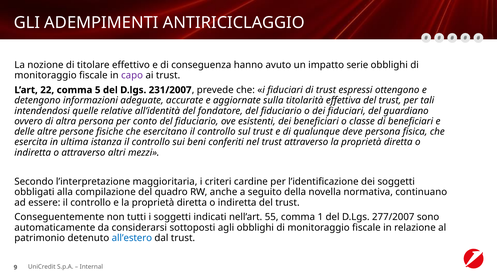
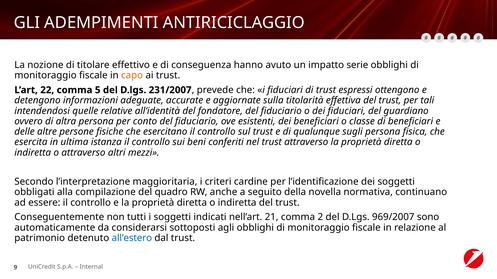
capo colour: purple -> orange
deve: deve -> sugli
55: 55 -> 21
1: 1 -> 2
277/2007: 277/2007 -> 969/2007
